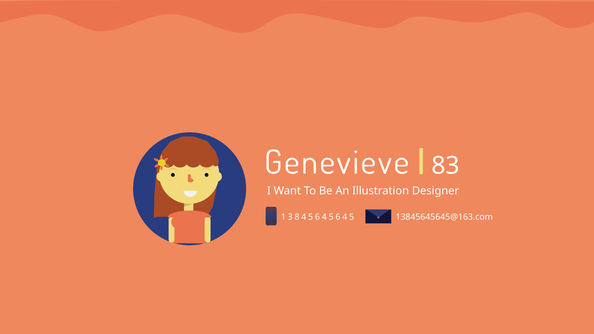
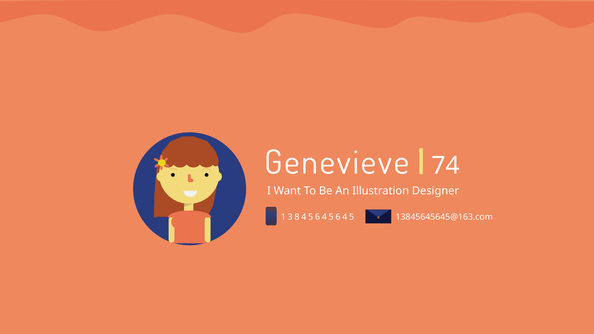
83: 83 -> 74
